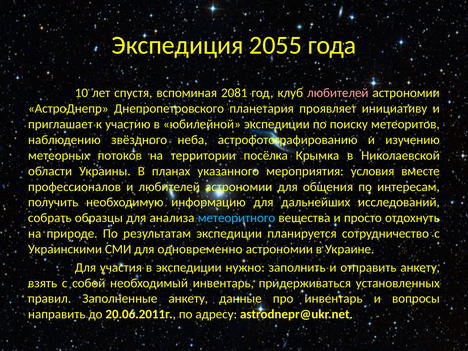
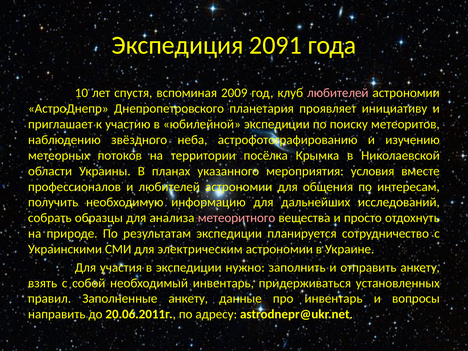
2055: 2055 -> 2091
2081: 2081 -> 2009
метеоритного colour: light blue -> pink
одновременно: одновременно -> электрическим
